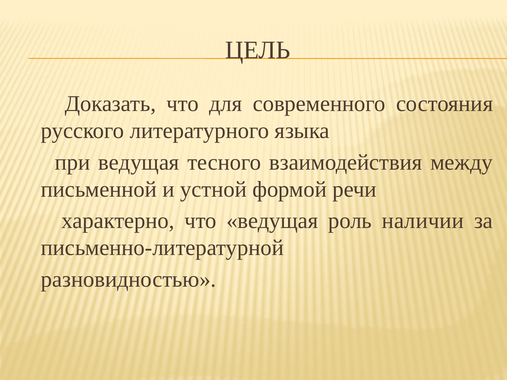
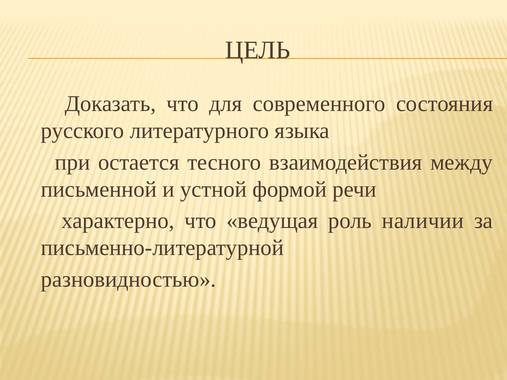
при ведущая: ведущая -> остается
